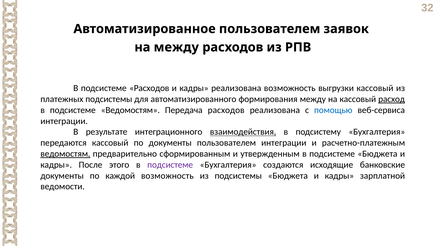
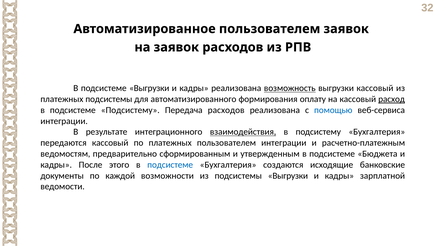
на между: между -> заявок
подсистеме Расходов: Расходов -> Выгрузки
возможность at (290, 88) underline: none -> present
формирования между: между -> оплату
подсистеме Ведомостям: Ведомостям -> Подсистему
по документы: документы -> платежных
ведомостям at (65, 154) underline: present -> none
подсистеме at (170, 165) colour: purple -> blue
каждой возможность: возможность -> возможности
подсистемы Бюджета: Бюджета -> Выгрузки
